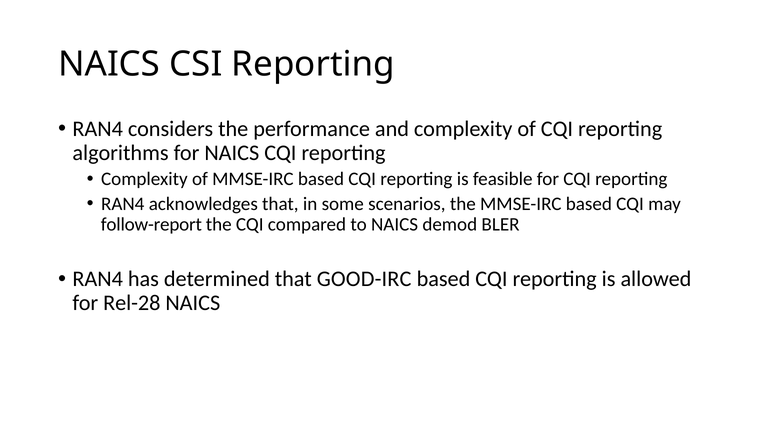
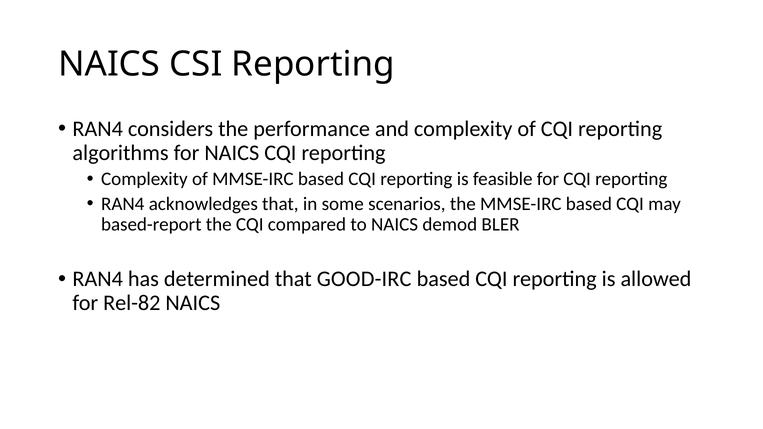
follow-report: follow-report -> based-report
Rel-28: Rel-28 -> Rel-82
